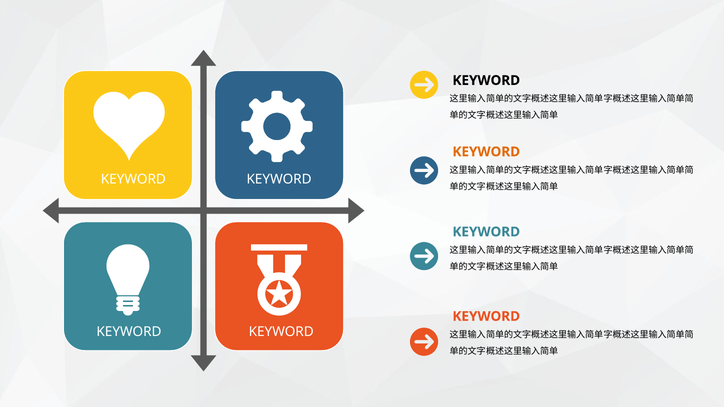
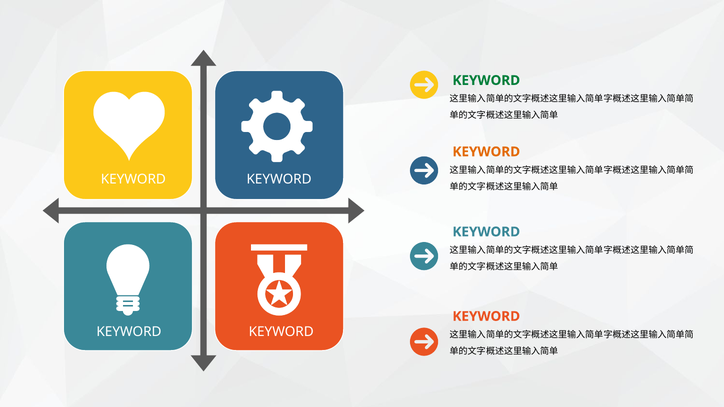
KEYWORD at (486, 80) colour: black -> green
